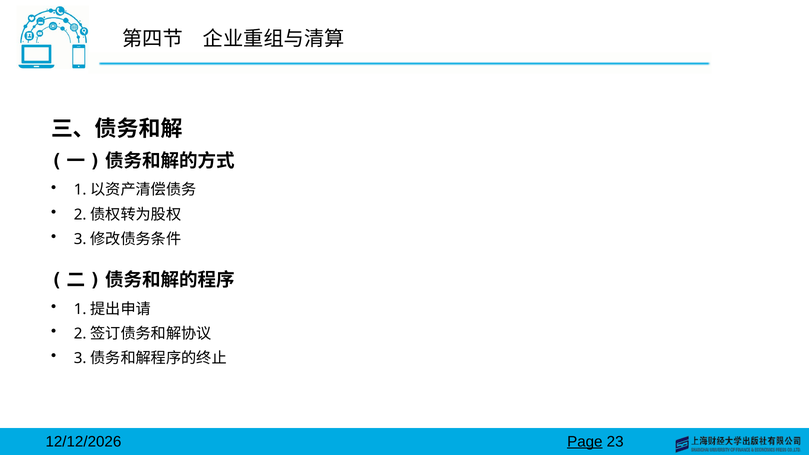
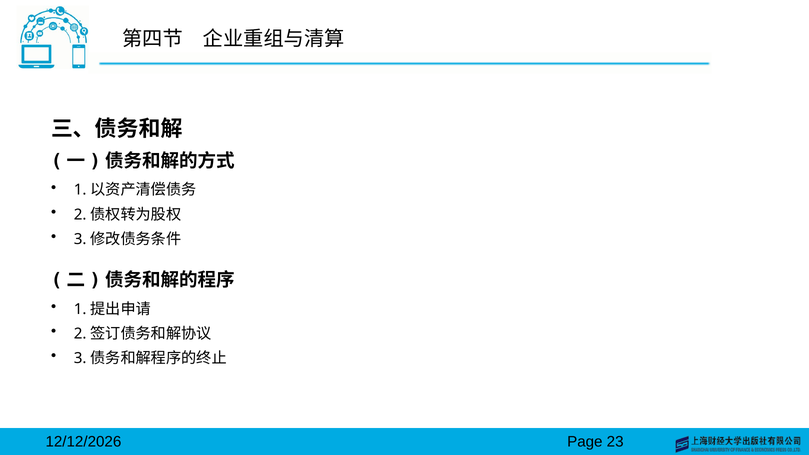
Page underline: present -> none
